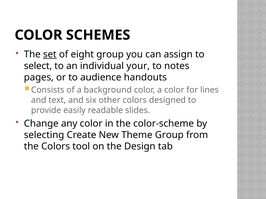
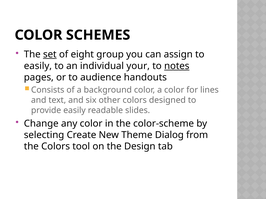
select at (38, 66): select -> easily
notes underline: none -> present
Theme Group: Group -> Dialog
